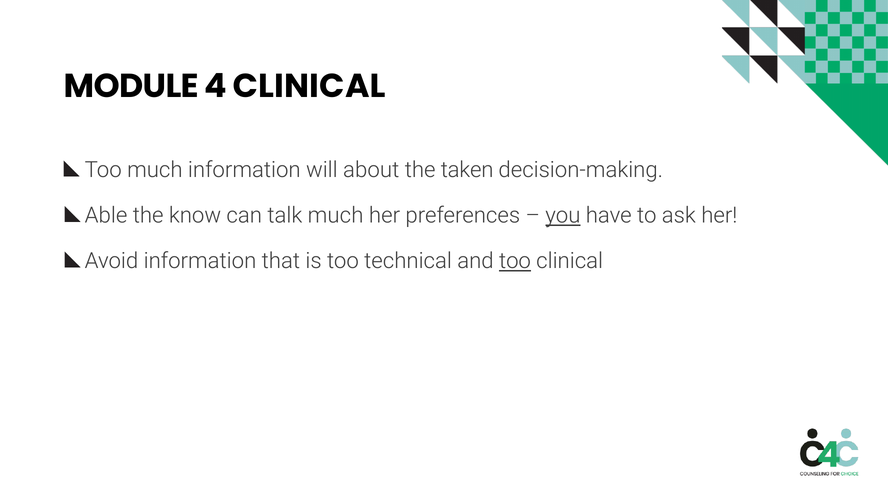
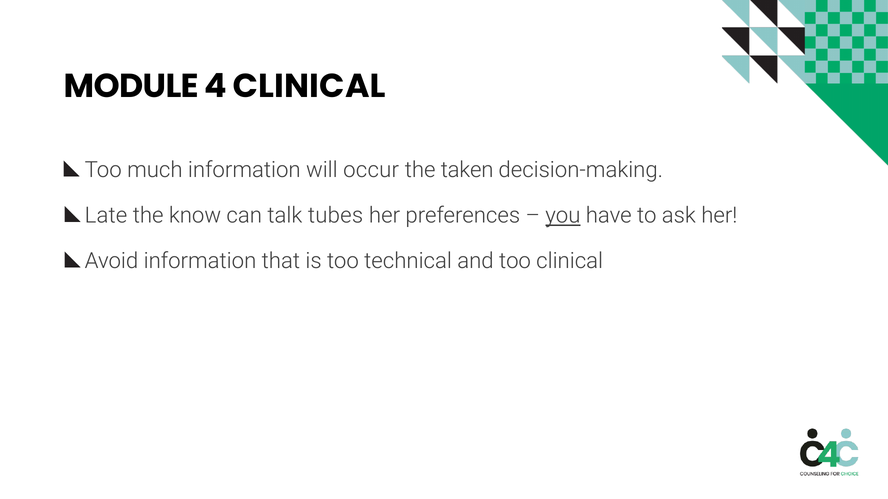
about: about -> occur
Able: Able -> Late
talk much: much -> tubes
too at (515, 261) underline: present -> none
